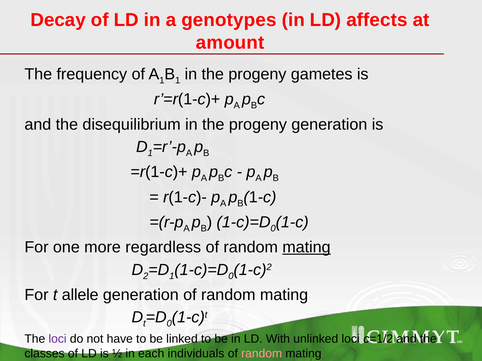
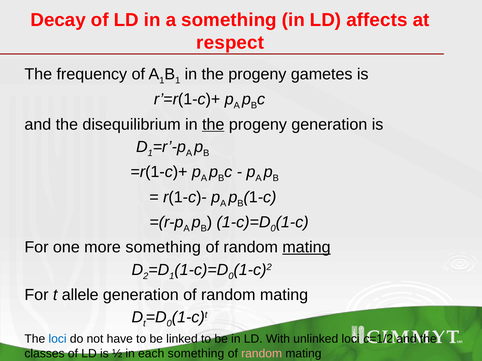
a genotypes: genotypes -> something
amount: amount -> respect
the at (213, 125) underline: none -> present
more regardless: regardless -> something
loci at (58, 339) colour: purple -> blue
each individuals: individuals -> something
